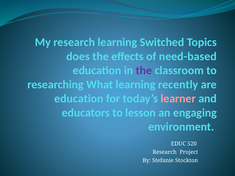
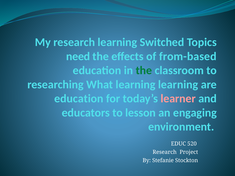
does: does -> need
need-based: need-based -> from-based
the at (144, 71) colour: purple -> green
learning recently: recently -> learning
